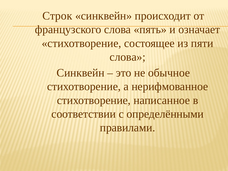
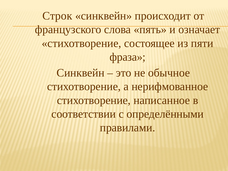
слова at (128, 57): слова -> фраза
